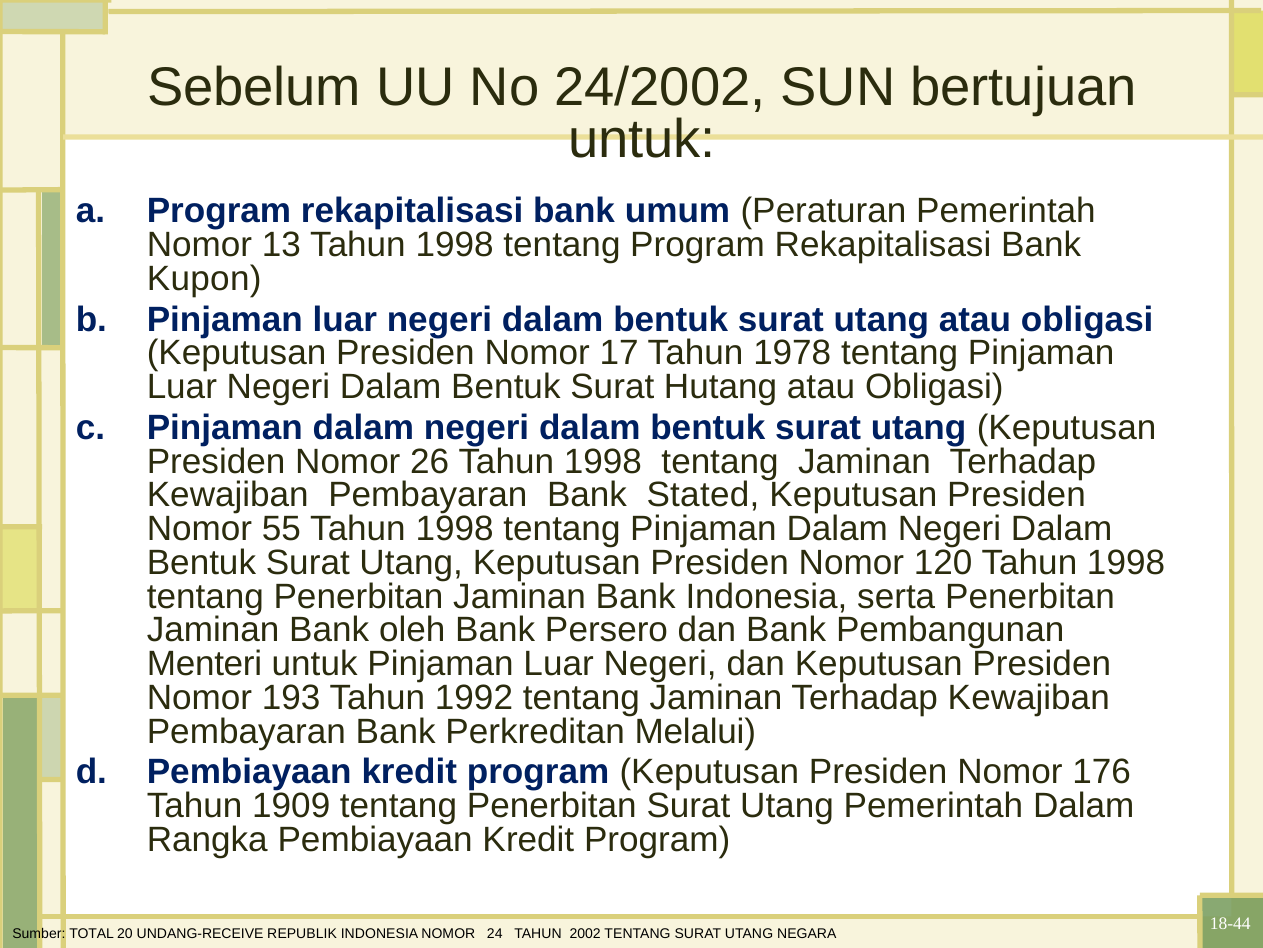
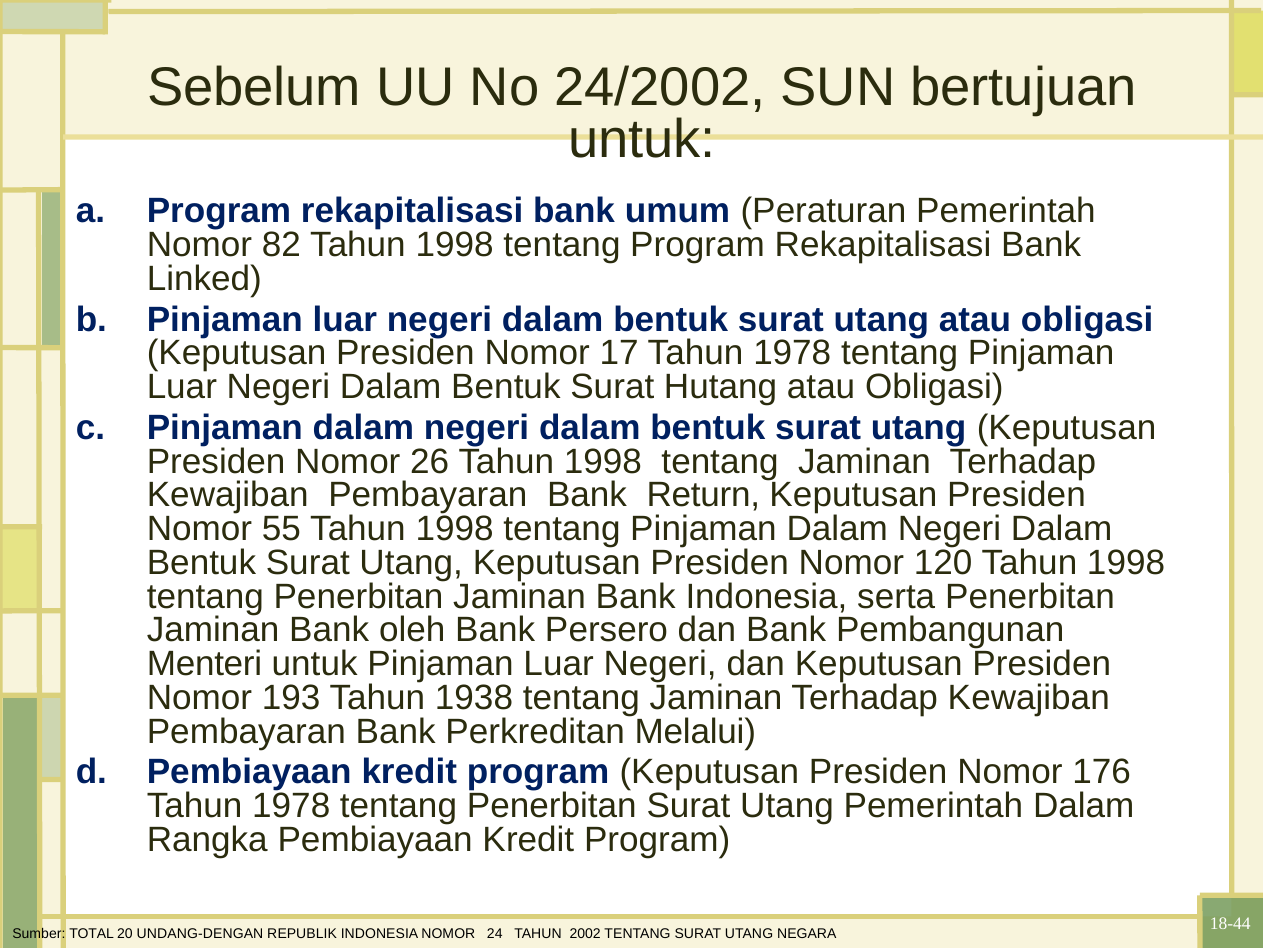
13: 13 -> 82
Kupon: Kupon -> Linked
Stated: Stated -> Return
1992: 1992 -> 1938
1909 at (291, 805): 1909 -> 1978
UNDANG-RECEIVE: UNDANG-RECEIVE -> UNDANG-DENGAN
